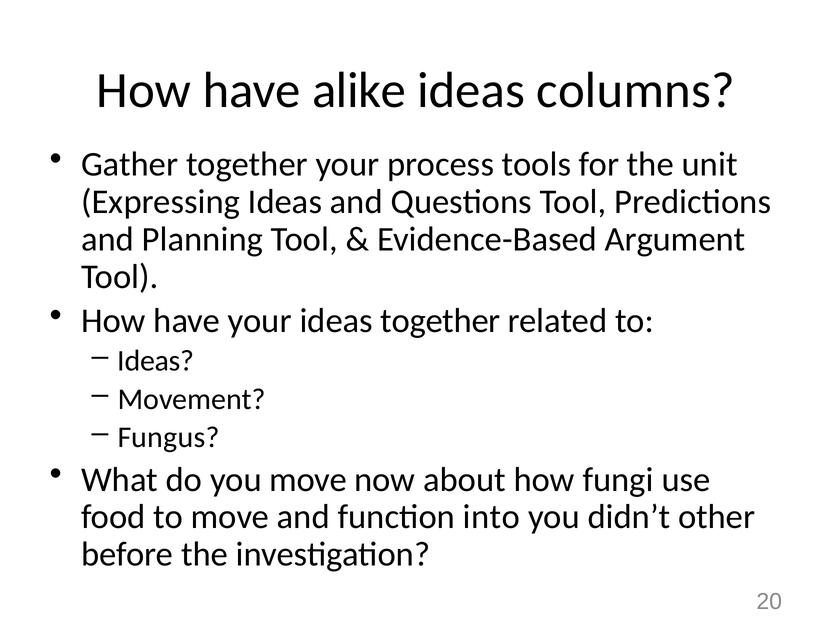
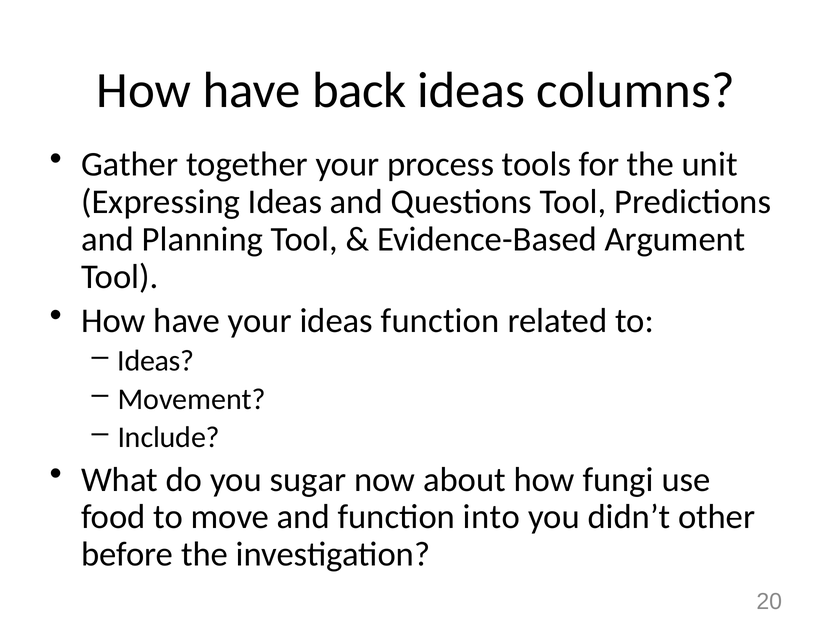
alike: alike -> back
ideas together: together -> function
Fungus: Fungus -> Include
you move: move -> sugar
